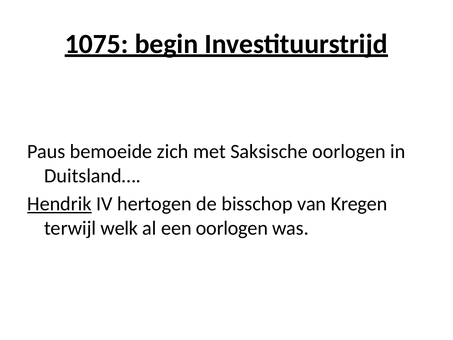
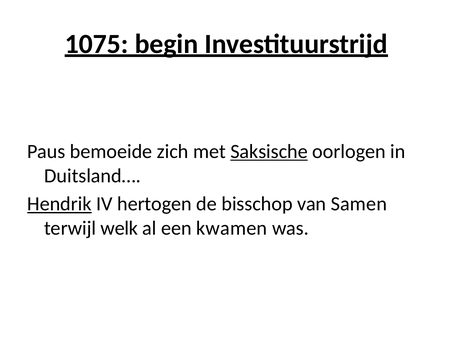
Saksische underline: none -> present
Kregen: Kregen -> Samen
een oorlogen: oorlogen -> kwamen
